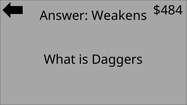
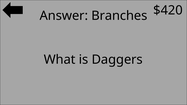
$484: $484 -> $420
Weakens: Weakens -> Branches
